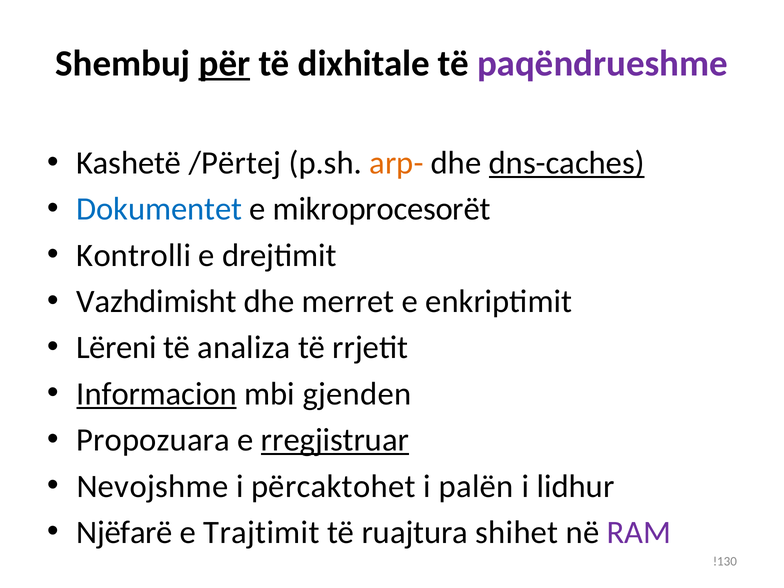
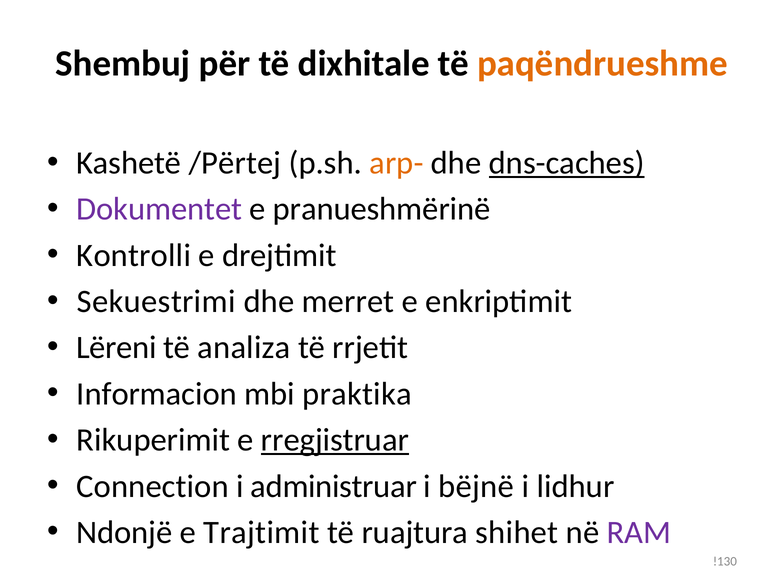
për underline: present -> none
paqëndrueshme colour: purple -> orange
Dokumentet colour: blue -> purple
mikroprocesorët: mikroprocesorët -> pranueshmërinë
Vazhdimisht: Vazhdimisht -> Sekuestrimi
Informacion underline: present -> none
gjenden: gjenden -> praktika
Propozuara: Propozuara -> Rikuperimit
Nevojshme: Nevojshme -> Connection
përcaktohet: përcaktohet -> administruar
palën: palën -> bëjnë
Njëfarë: Njëfarë -> Ndonjë
